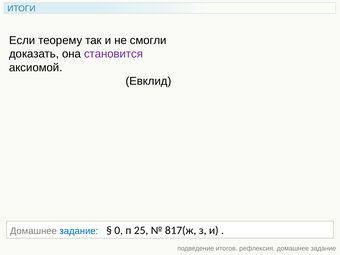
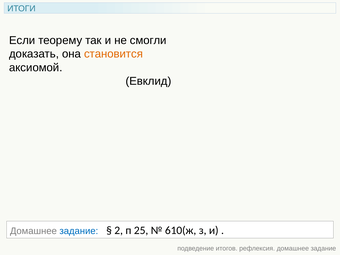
становится colour: purple -> orange
0: 0 -> 2
817(ж: 817(ж -> 610(ж
